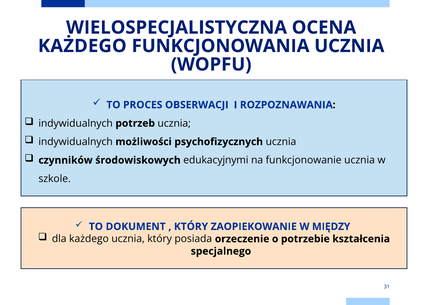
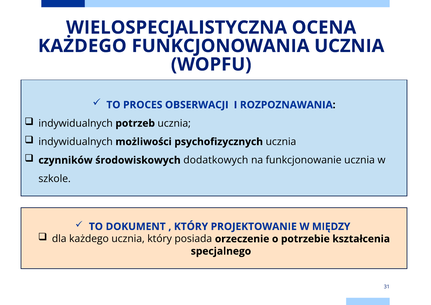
edukacyjnymi: edukacyjnymi -> dodatkowych
ZAOPIEKOWANIE: ZAOPIEKOWANIE -> PROJEKTOWANIE
